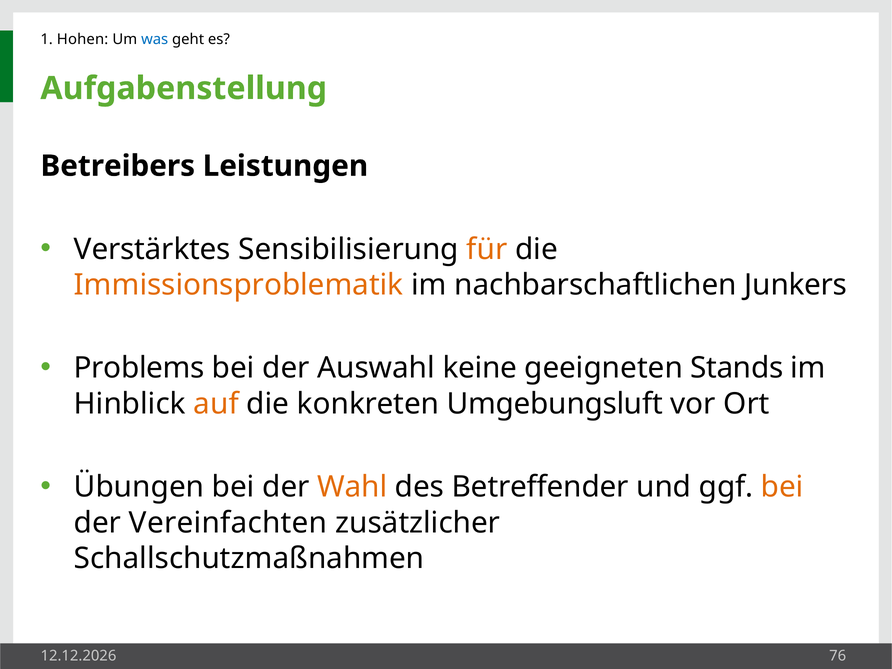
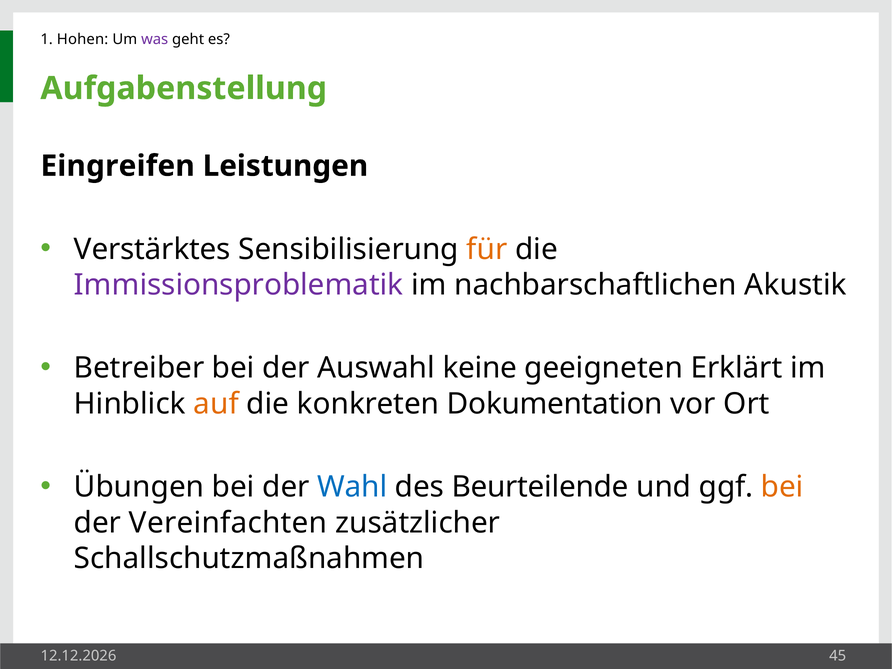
was colour: blue -> purple
Betreibers: Betreibers -> Eingreifen
Immissionsproblematik colour: orange -> purple
Junkers: Junkers -> Akustik
Problems: Problems -> Betreiber
Stands: Stands -> Erklärt
Umgebungsluft: Umgebungsluft -> Dokumentation
Wahl colour: orange -> blue
Betreffender: Betreffender -> Beurteilende
76: 76 -> 45
